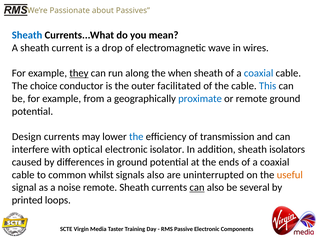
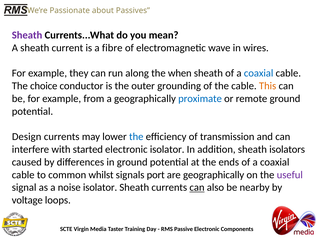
Sheath at (27, 35) colour: blue -> purple
drop: drop -> fibre
they underline: present -> none
facilitated: facilitated -> grounding
This colour: blue -> orange
optical: optical -> started
signals also: also -> port
are uninterrupted: uninterrupted -> geographically
useful colour: orange -> purple
noise remote: remote -> isolator
several: several -> nearby
printed: printed -> voltage
